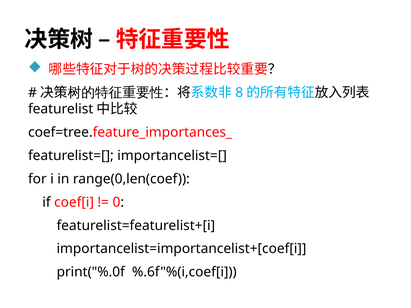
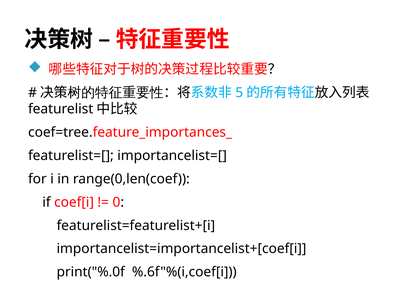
8: 8 -> 5
